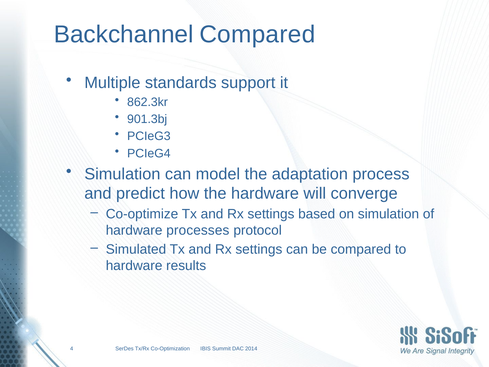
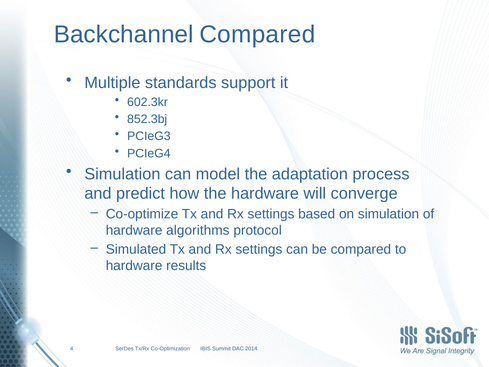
862.3kr: 862.3kr -> 602.3kr
901.3bj: 901.3bj -> 852.3bj
processes: processes -> algorithms
